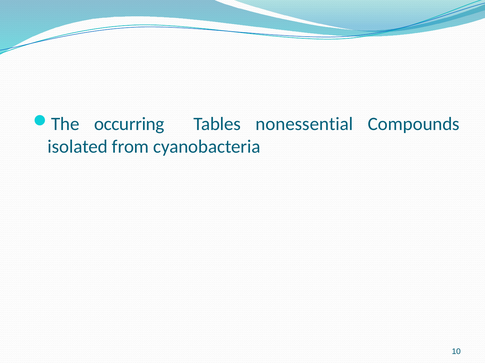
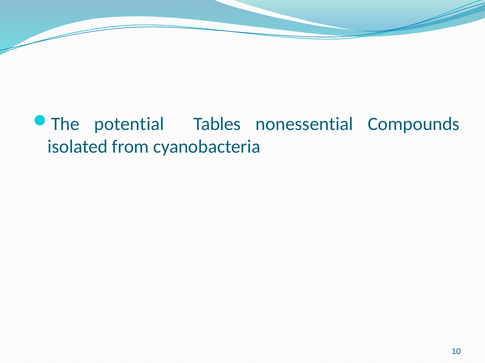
occurring: occurring -> potential
